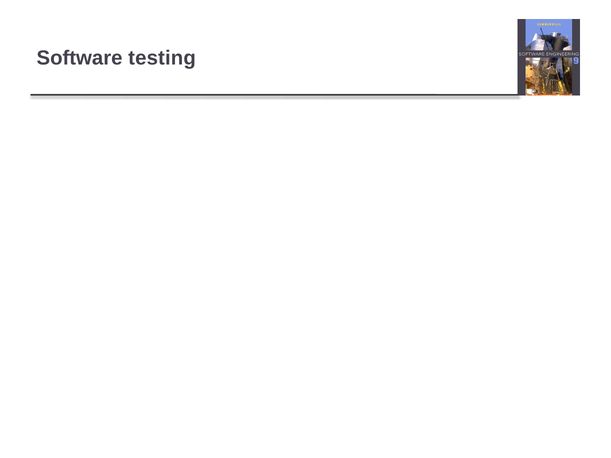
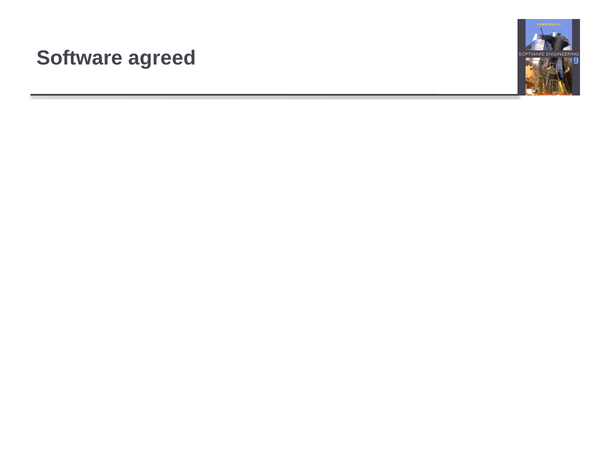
testing: testing -> agreed
